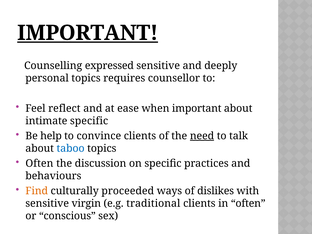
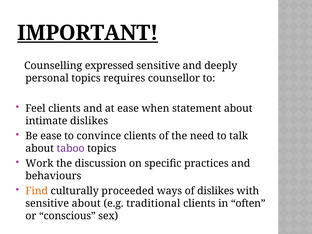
Feel reflect: reflect -> clients
when important: important -> statement
intimate specific: specific -> dislikes
Be help: help -> ease
need underline: present -> none
taboo colour: blue -> purple
Often at (39, 163): Often -> Work
sensitive virgin: virgin -> about
